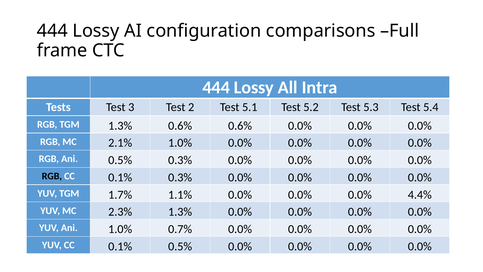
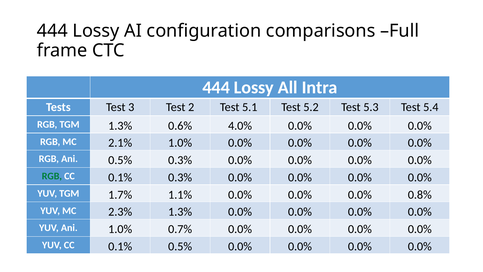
0.6% 0.6%: 0.6% -> 4.0%
RGB at (52, 176) colour: black -> green
4.4%: 4.4% -> 0.8%
